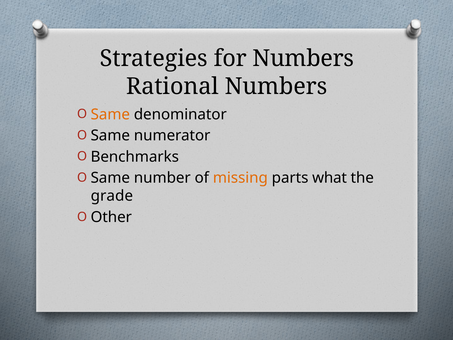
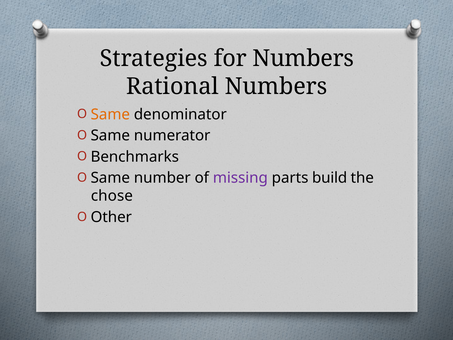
missing colour: orange -> purple
what: what -> build
grade: grade -> chose
